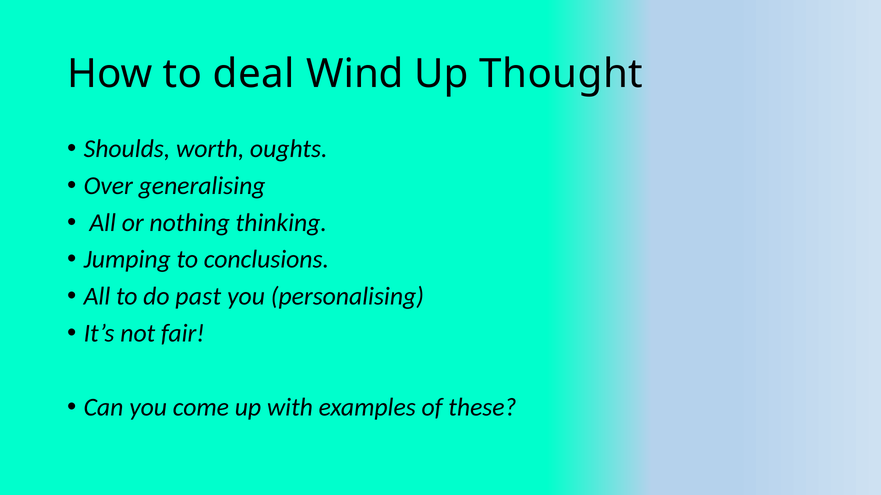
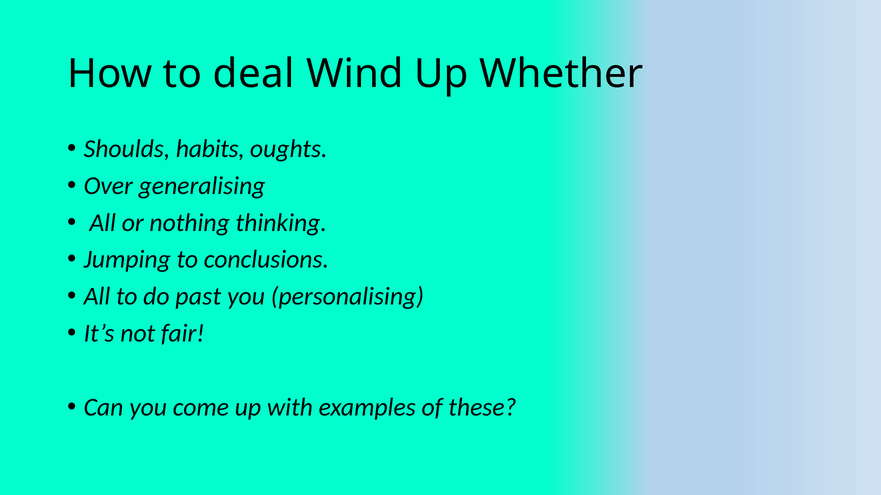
Thought: Thought -> Whether
worth: worth -> habits
